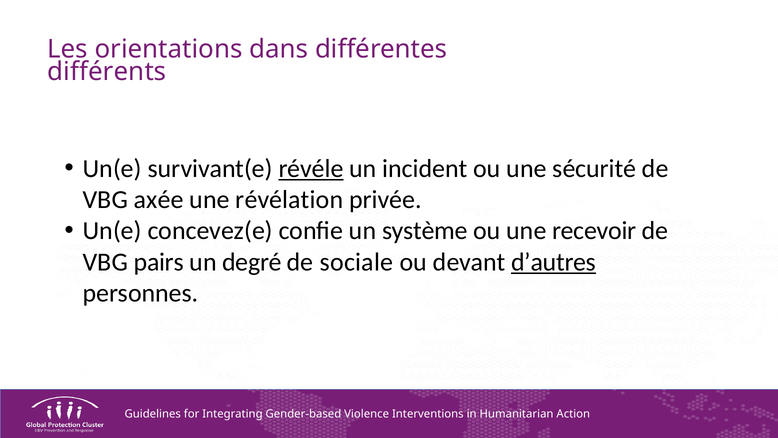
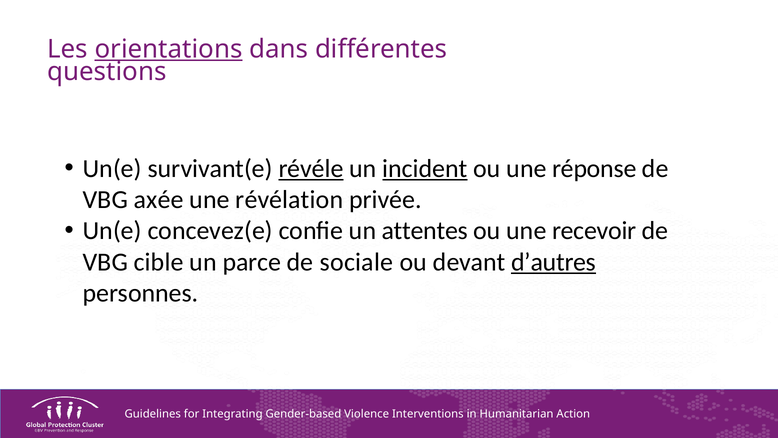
orientations underline: none -> present
différents: différents -> questions
incident underline: none -> present
sécurité: sécurité -> réponse
système: système -> attentes
pairs: pairs -> cible
degré: degré -> parce
